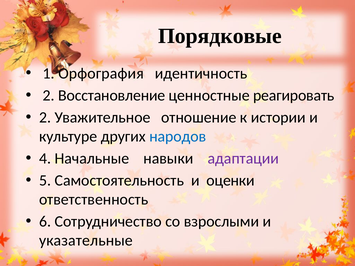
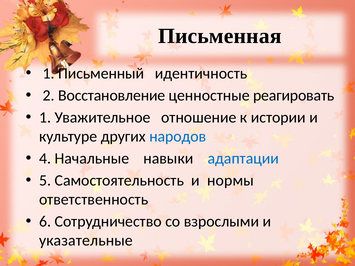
Порядковые: Порядковые -> Письменная
Орфография: Орфография -> Письменный
2 at (45, 118): 2 -> 1
адаптации colour: purple -> blue
оценки: оценки -> нормы
